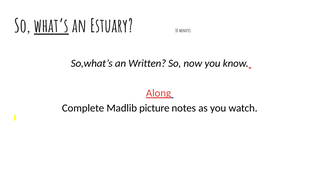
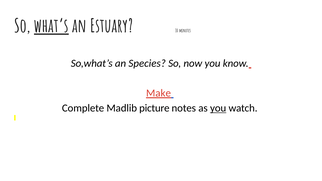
Written: Written -> Species
Along: Along -> Make
you at (218, 108) underline: none -> present
